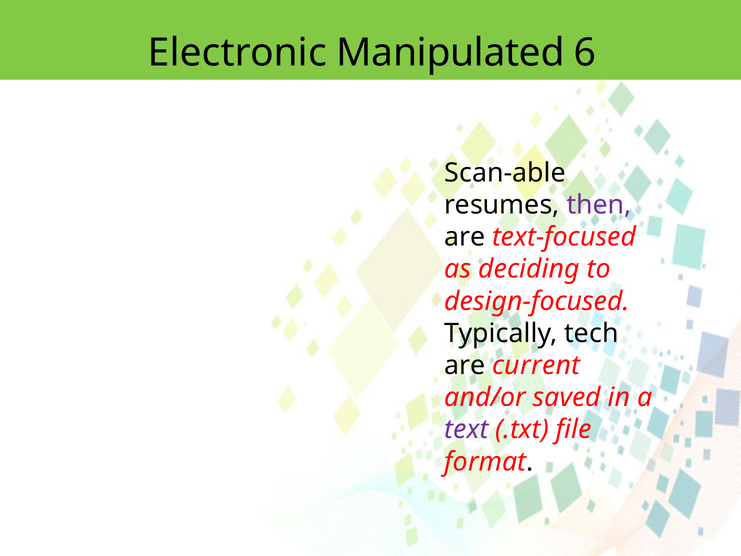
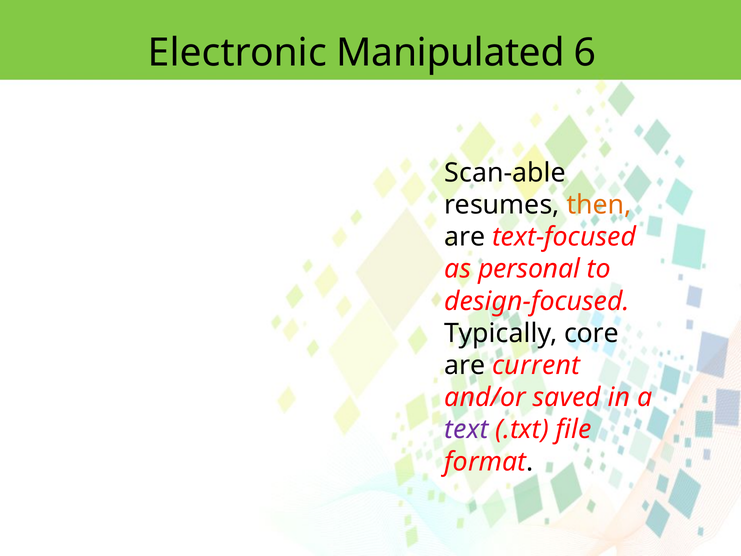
then colour: purple -> orange
deciding: deciding -> personal
tech: tech -> core
